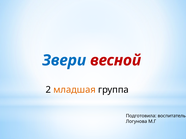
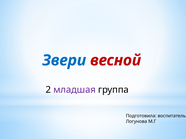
младшая colour: orange -> purple
